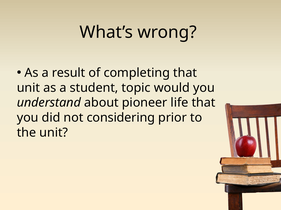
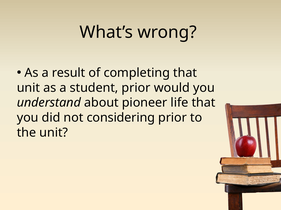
student topic: topic -> prior
